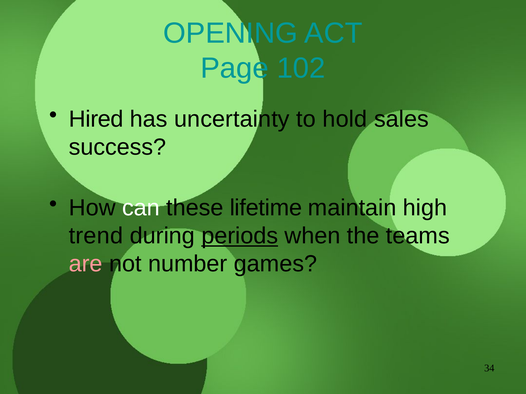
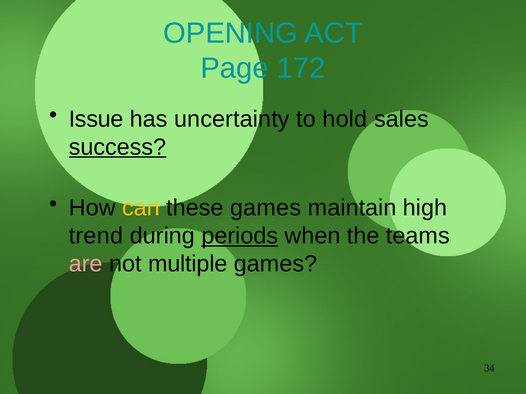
102: 102 -> 172
Hired: Hired -> Issue
success underline: none -> present
can colour: white -> yellow
these lifetime: lifetime -> games
number: number -> multiple
